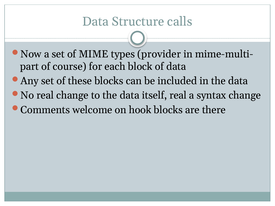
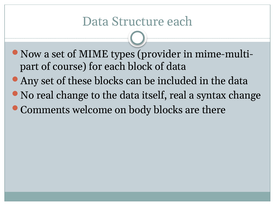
Structure calls: calls -> each
hook: hook -> body
